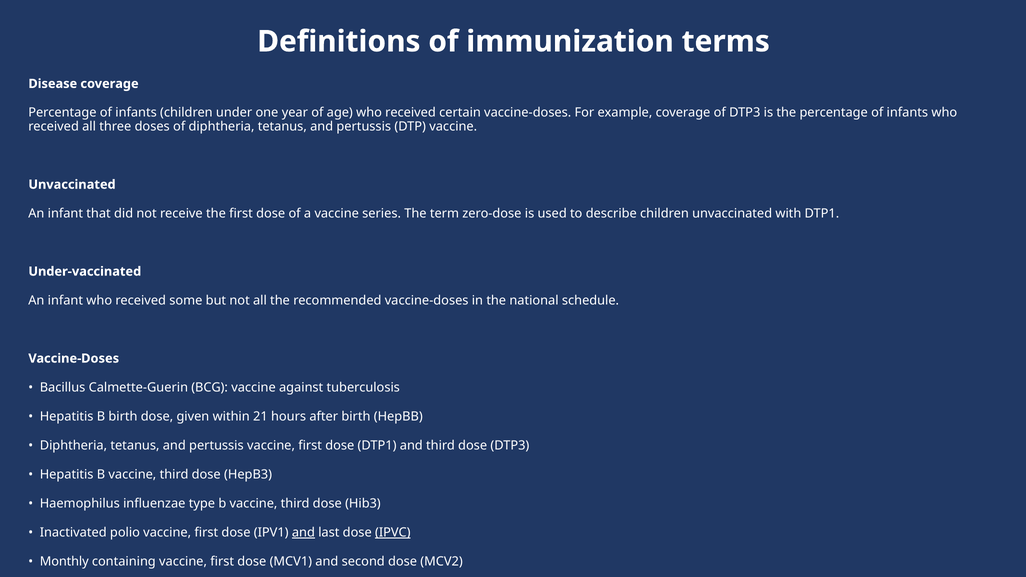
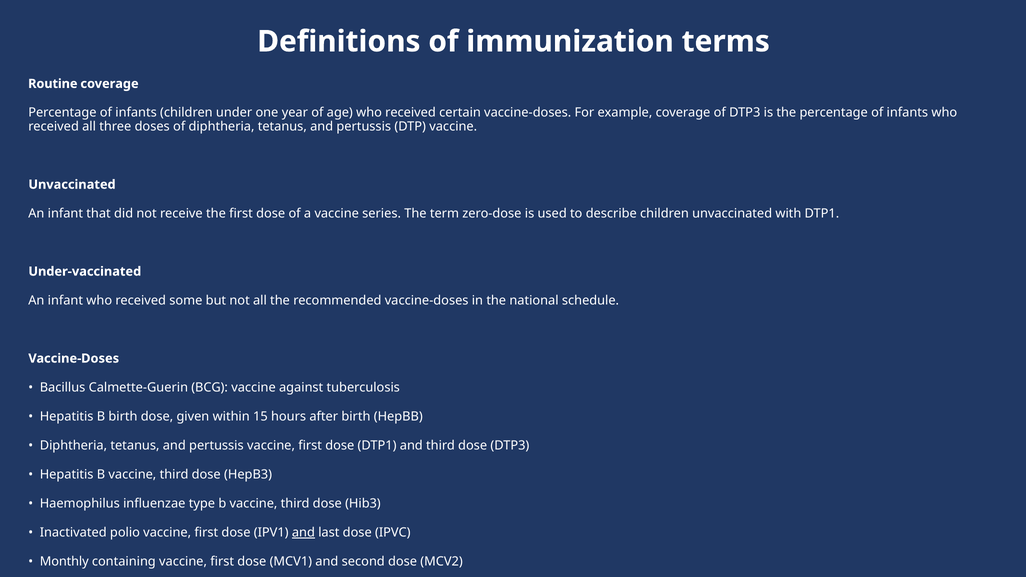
Disease: Disease -> Routine
21: 21 -> 15
IPVC underline: present -> none
